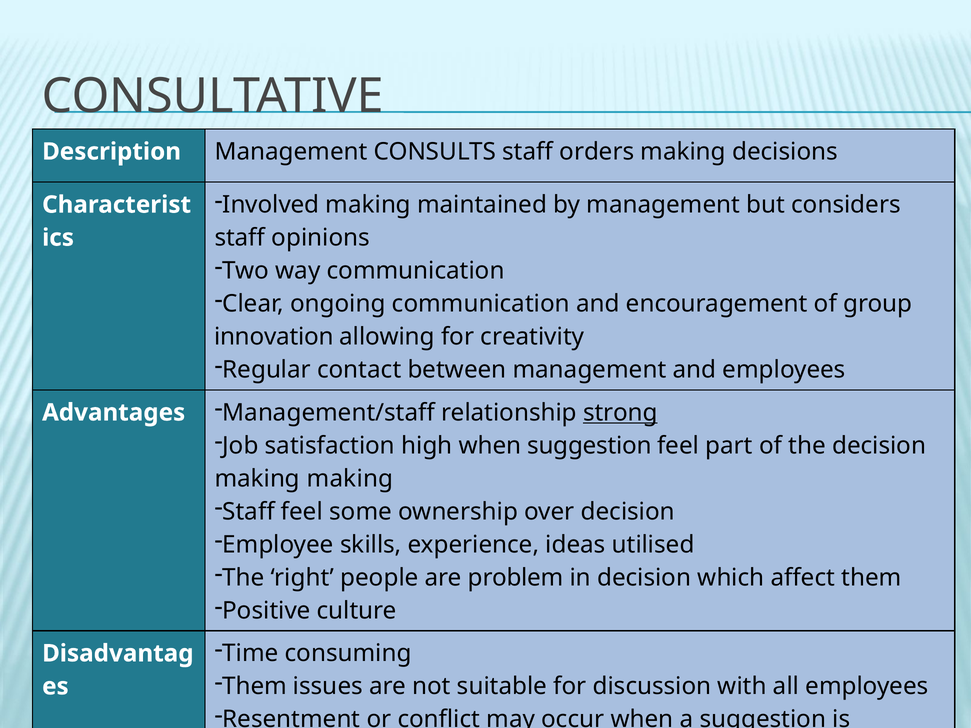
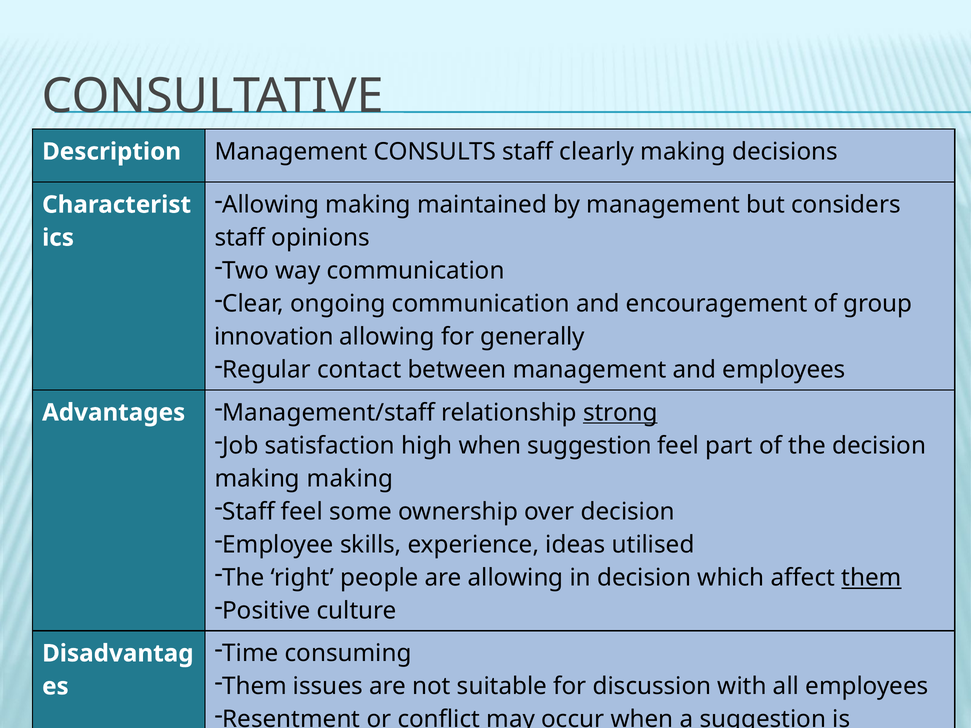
orders: orders -> clearly
Involved at (271, 205): Involved -> Allowing
creativity: creativity -> generally
are problem: problem -> allowing
them at (871, 578) underline: none -> present
